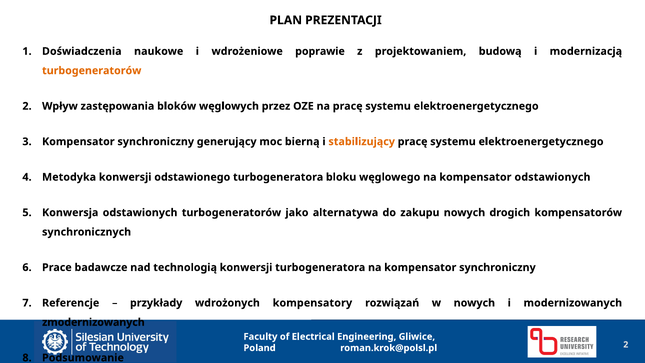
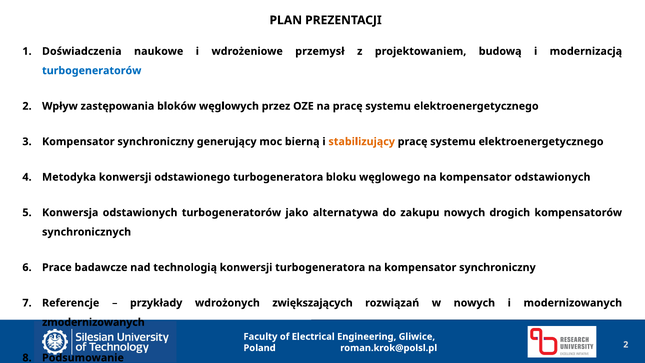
poprawie: poprawie -> przemysł
turbogeneratorów at (92, 71) colour: orange -> blue
kompensatory: kompensatory -> zwiększających
